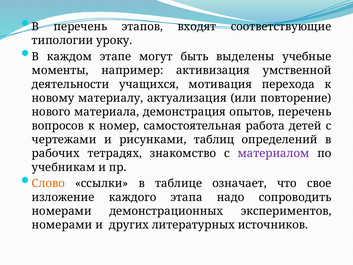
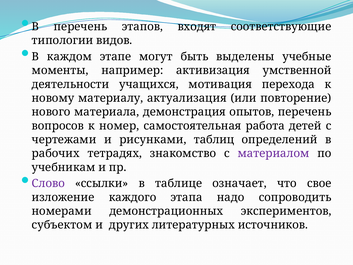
уроку: уроку -> видов
Слово colour: orange -> purple
номерами at (62, 225): номерами -> субъектом
